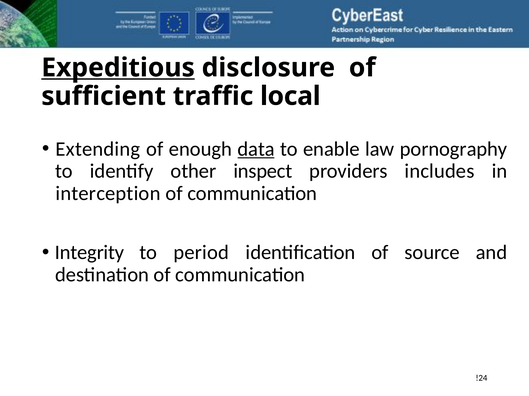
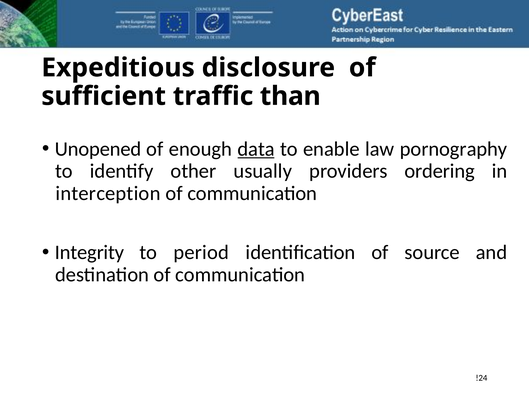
Expeditious underline: present -> none
local: local -> than
Extending: Extending -> Unopened
inspect: inspect -> usually
includes: includes -> ordering
